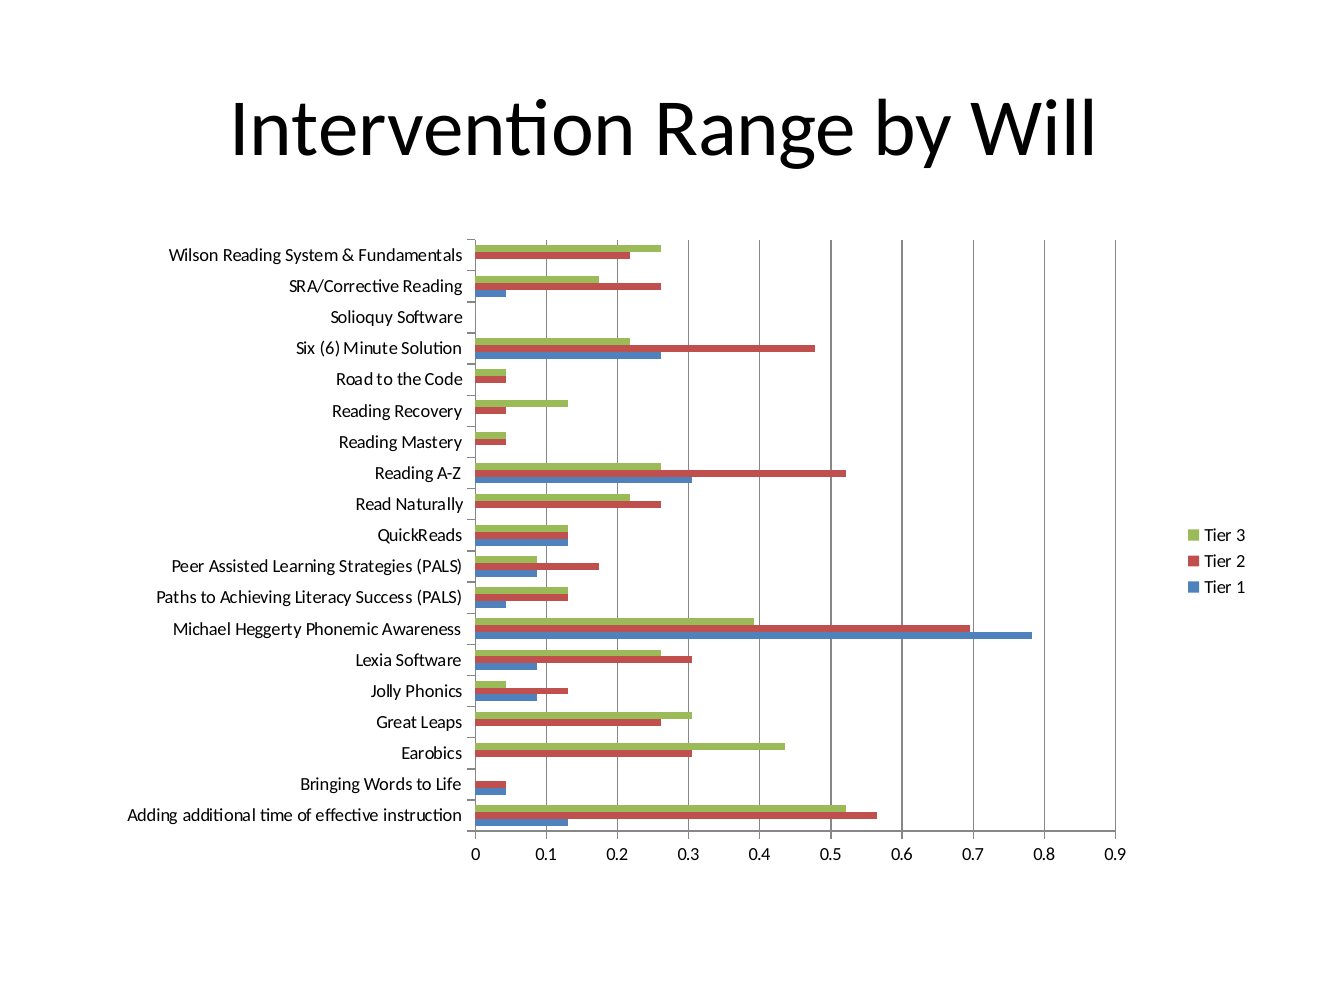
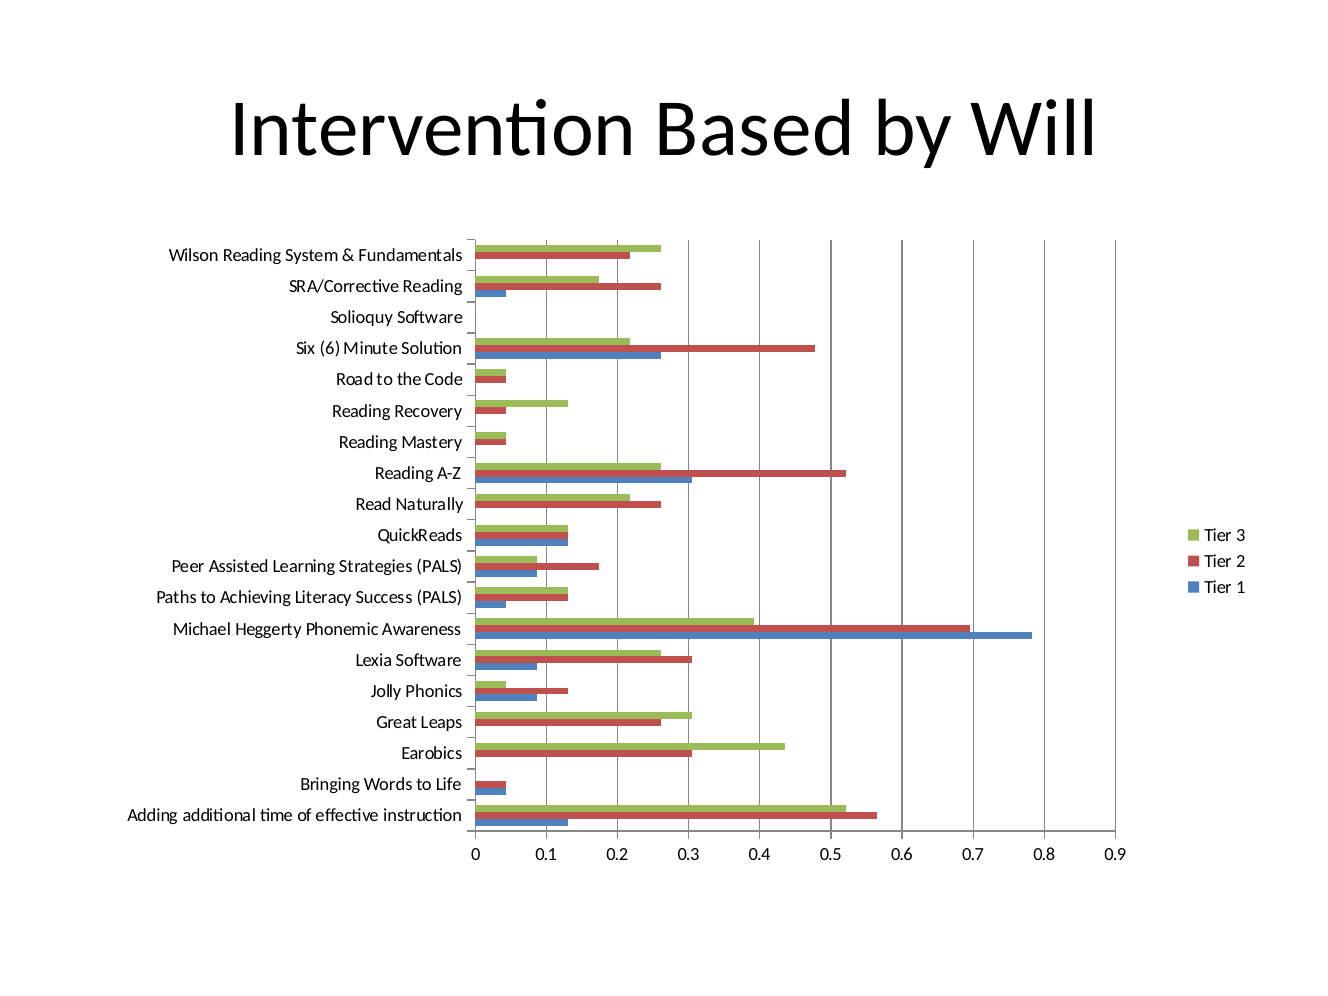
Range: Range -> Based
